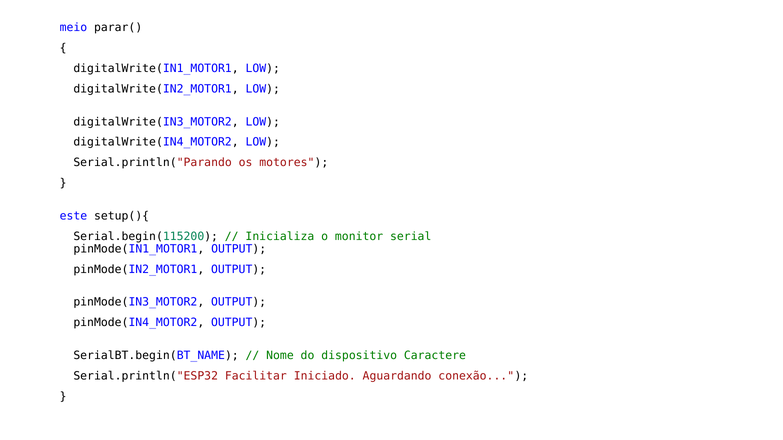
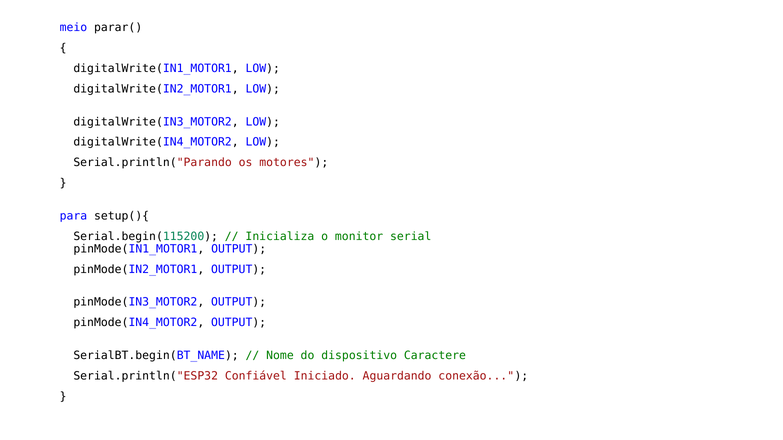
este: este -> para
Facilitar: Facilitar -> Confiável
